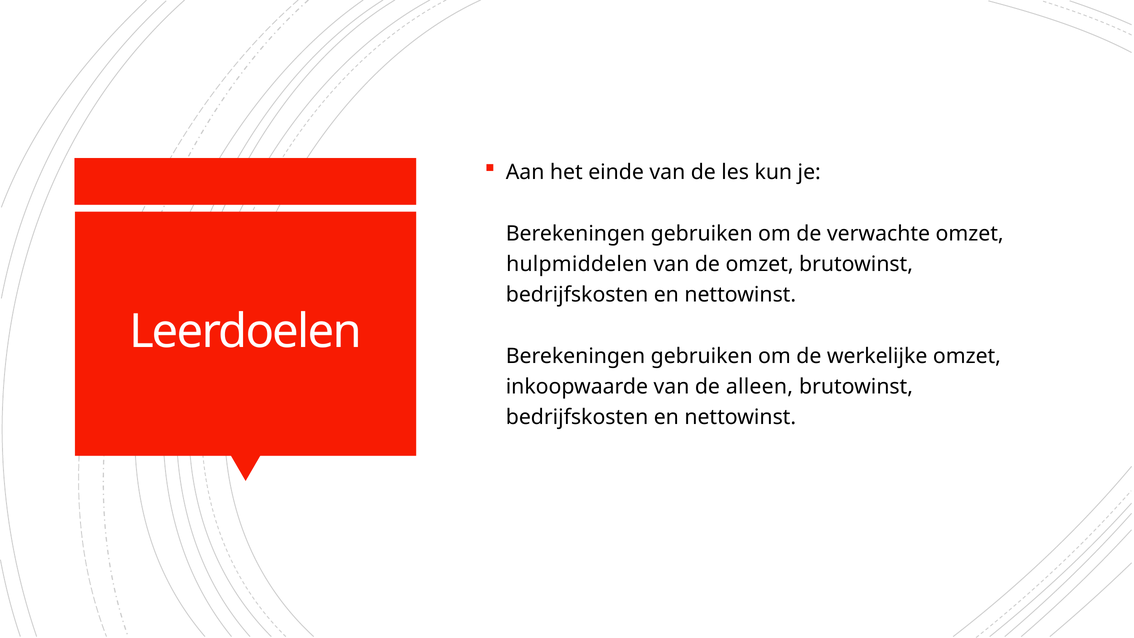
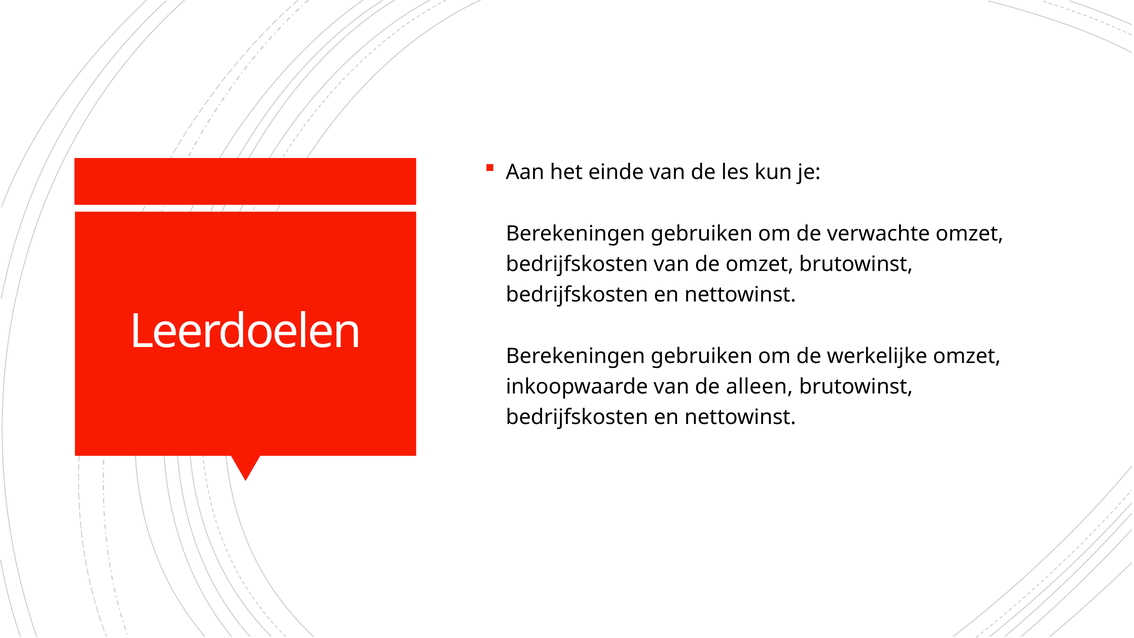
hulpmiddelen at (577, 264): hulpmiddelen -> bedrijfskosten
